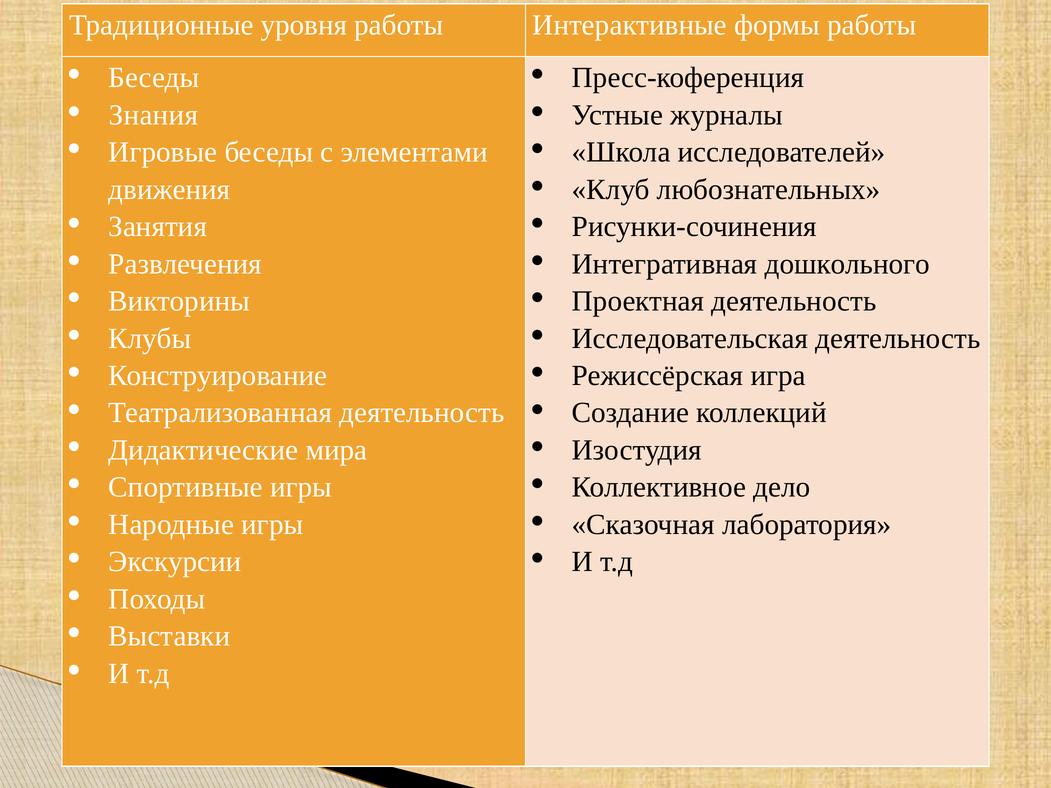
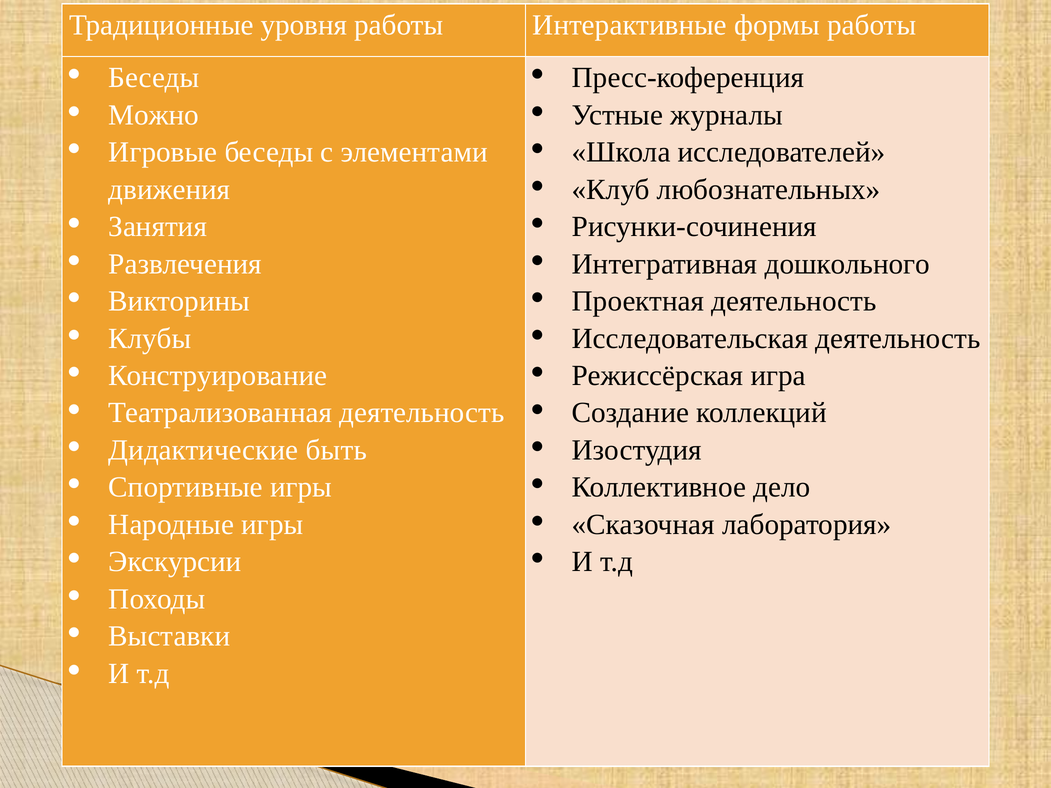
Знания: Знания -> Можно
мира: мира -> быть
